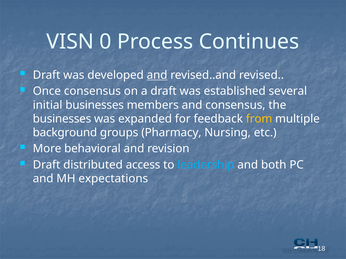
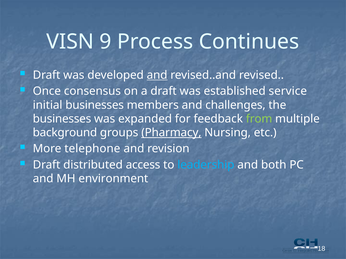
0: 0 -> 9
several: several -> service
and consensus: consensus -> challenges
from colour: yellow -> light green
Pharmacy underline: none -> present
behavioral: behavioral -> telephone
expectations: expectations -> environment
